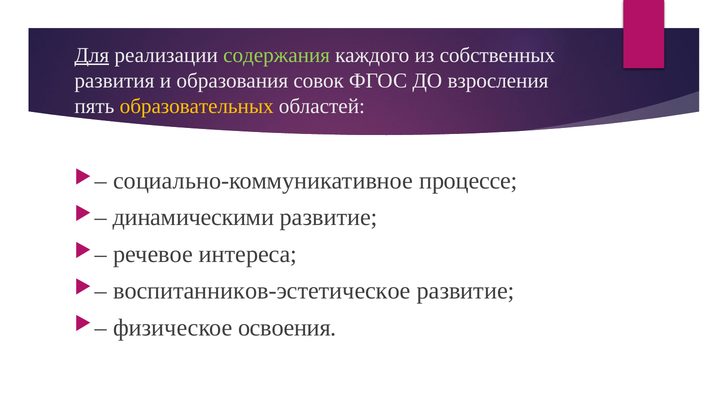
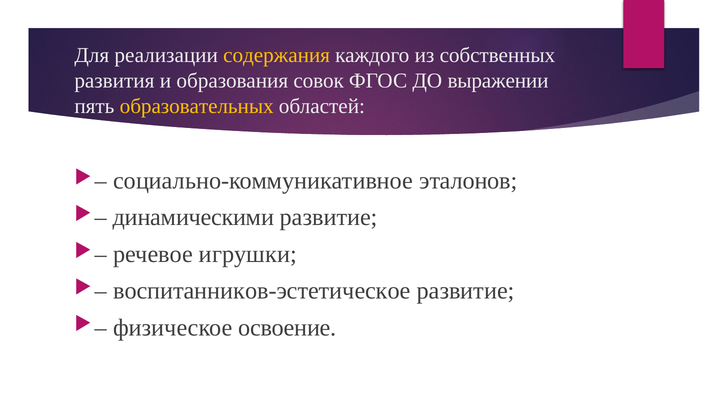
Для underline: present -> none
содержания colour: light green -> yellow
взросления: взросления -> выражении
процессе: процессе -> эталонов
интереса: интереса -> игрушки
освоения: освоения -> освоение
